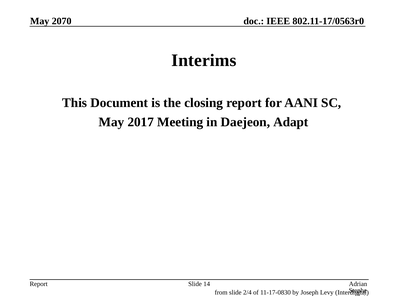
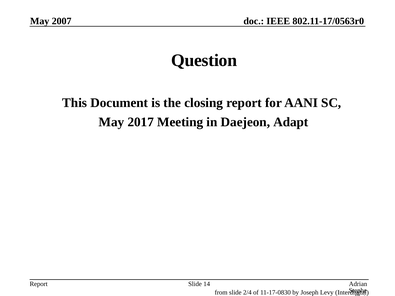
2070: 2070 -> 2007
Interims: Interims -> Question
